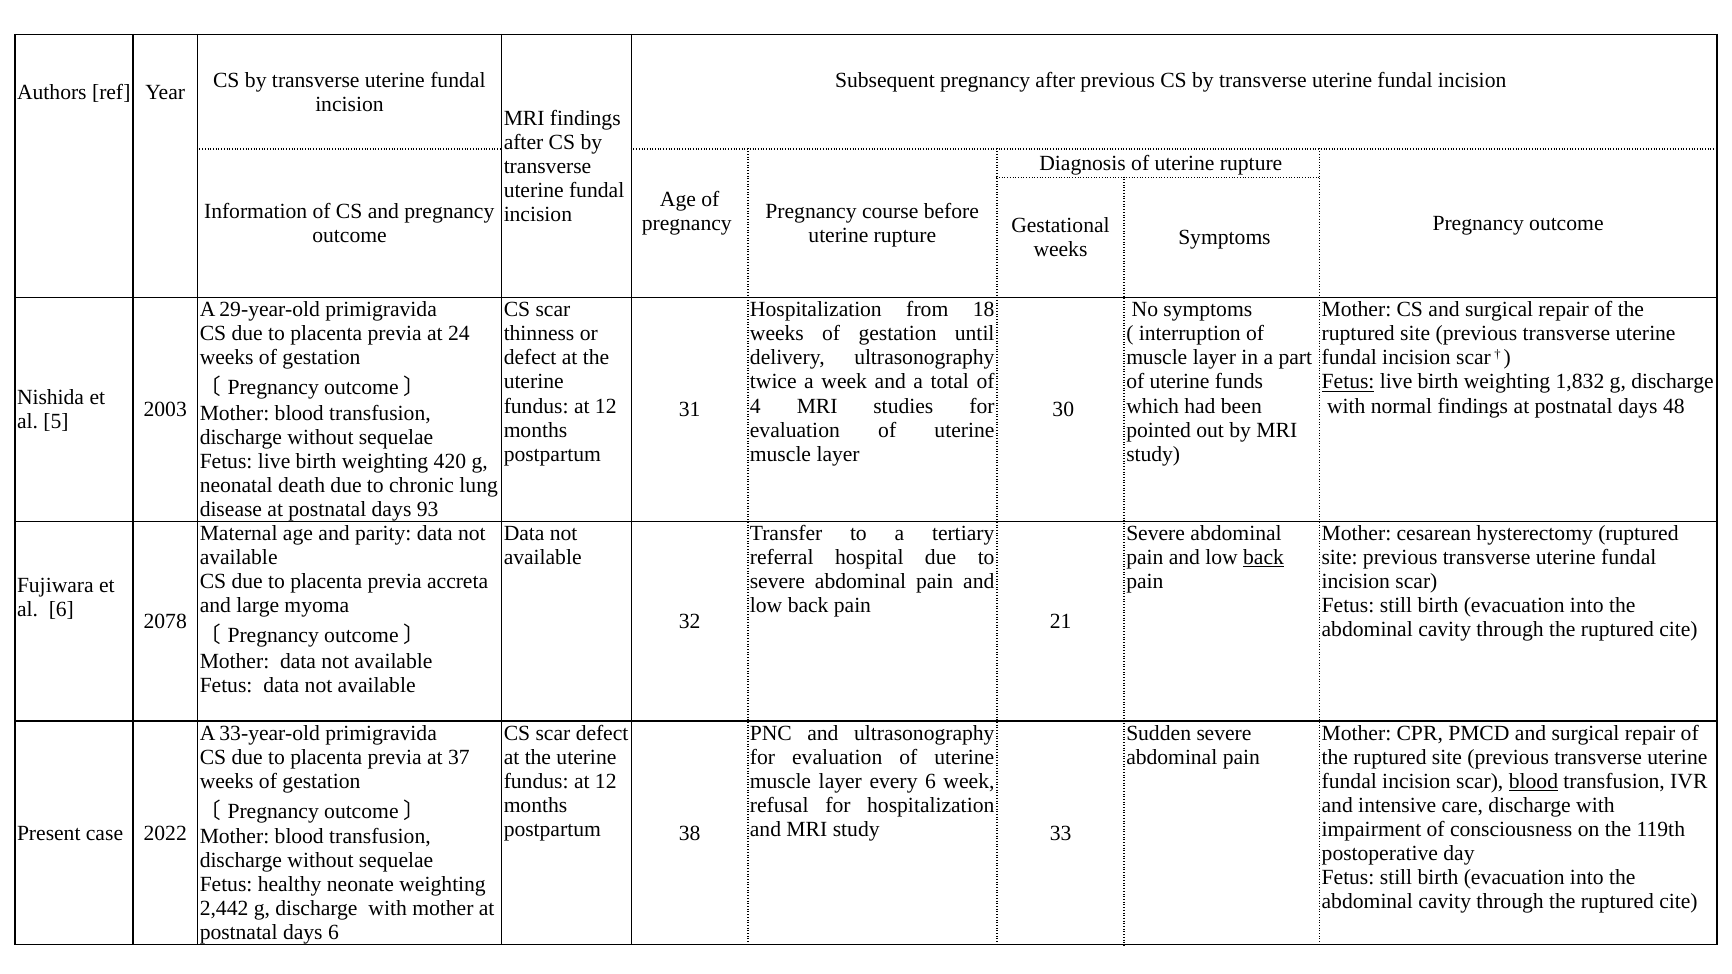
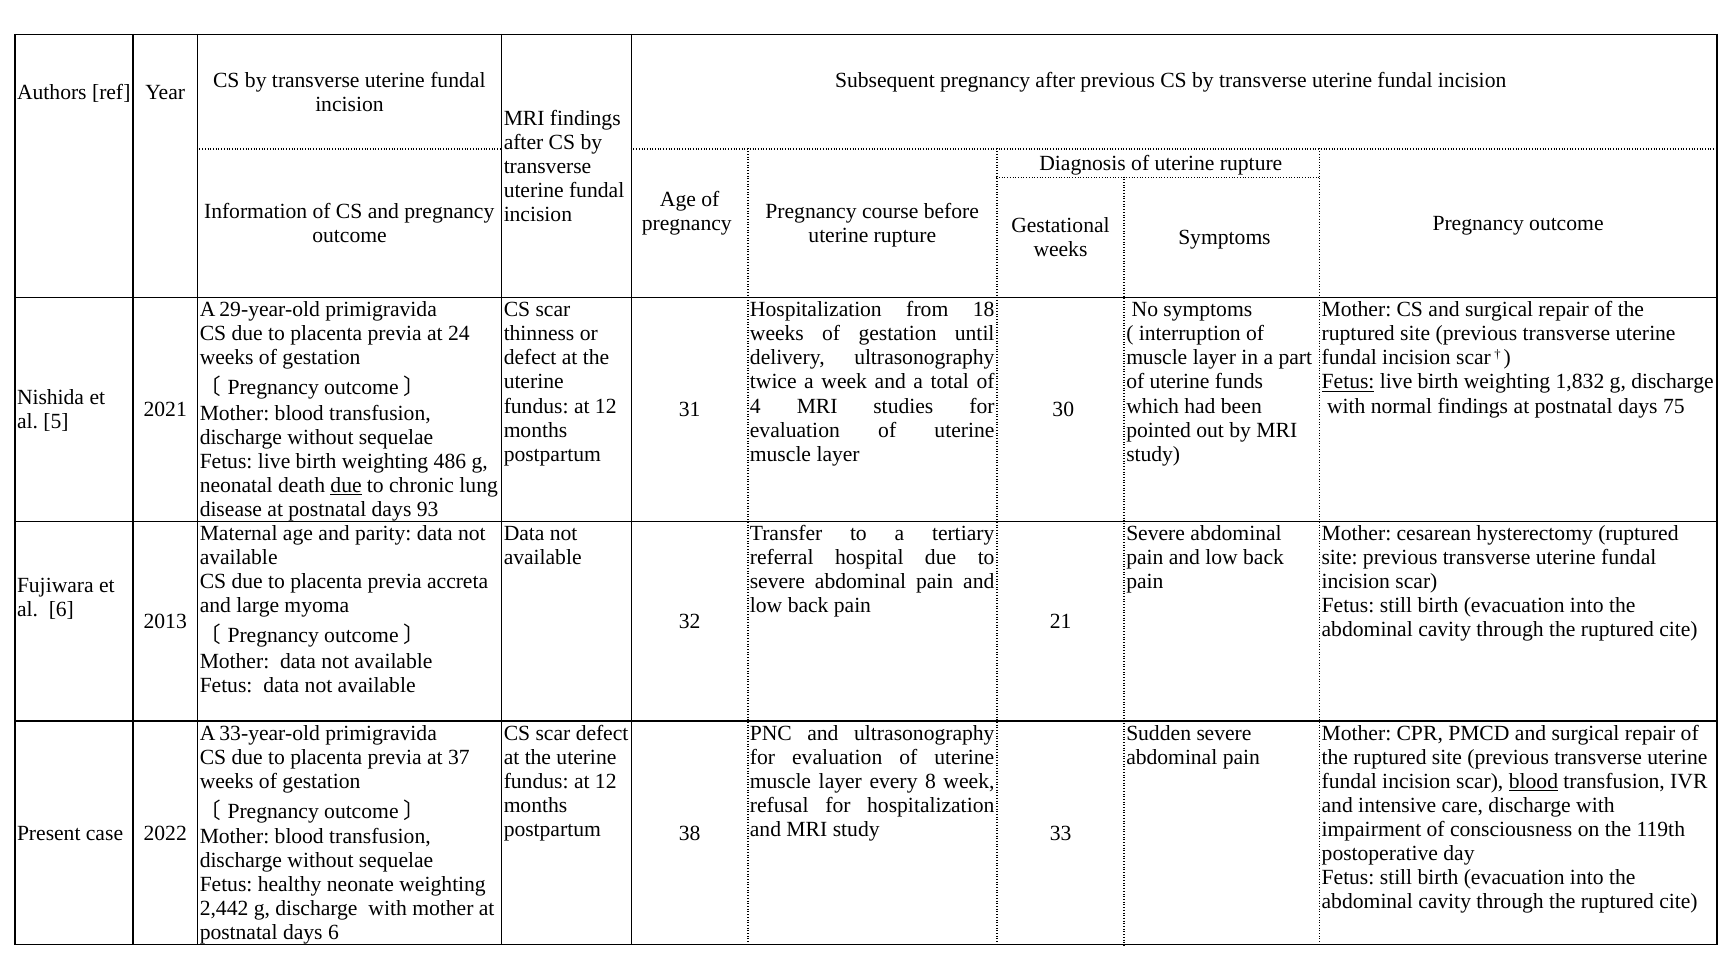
48: 48 -> 75
2003: 2003 -> 2021
420: 420 -> 486
due at (346, 485) underline: none -> present
back at (1264, 558) underline: present -> none
2078: 2078 -> 2013
every 6: 6 -> 8
